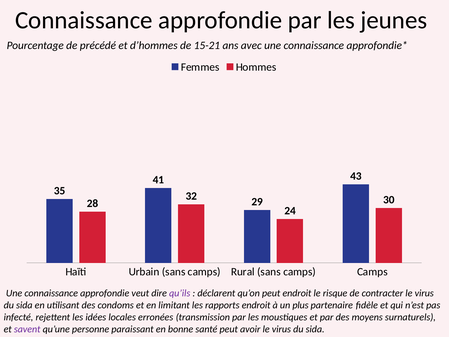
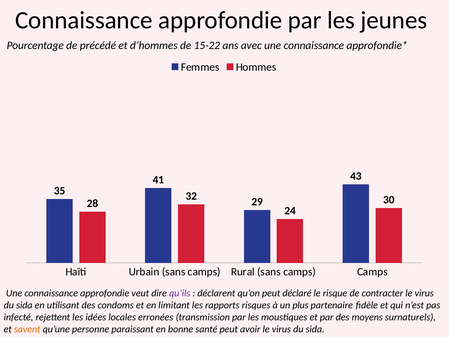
15-21: 15-21 -> 15-22
peut endroit: endroit -> déclaré
rapports endroit: endroit -> risques
savent colour: purple -> orange
